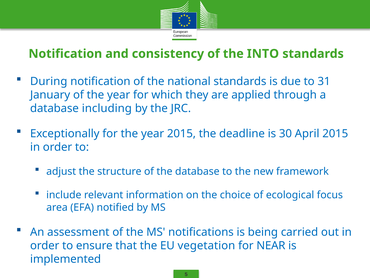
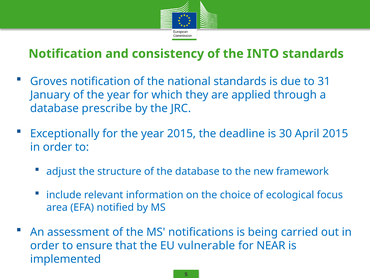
During: During -> Groves
including: including -> prescribe
vegetation: vegetation -> vulnerable
